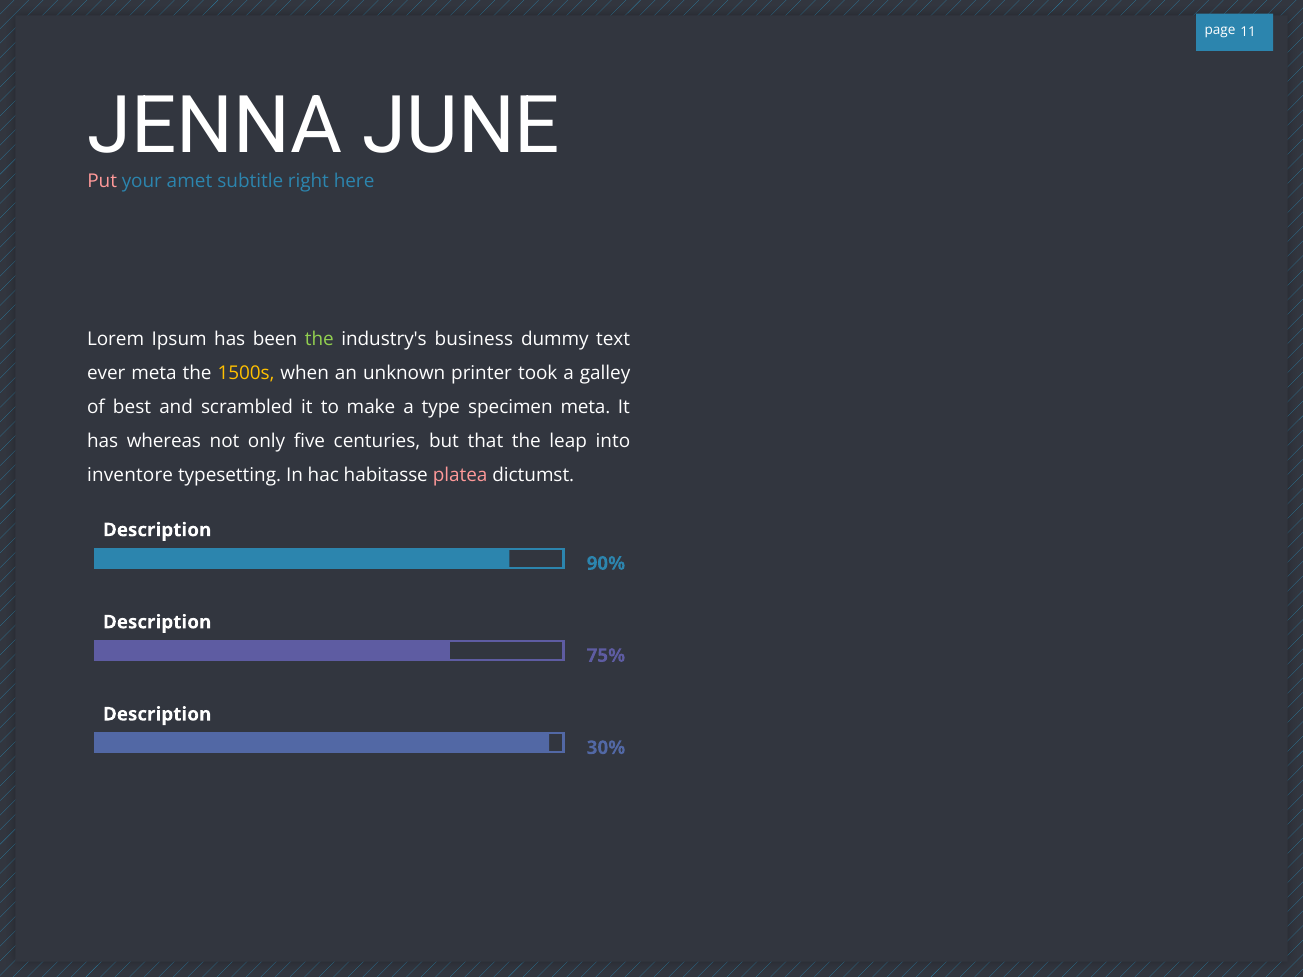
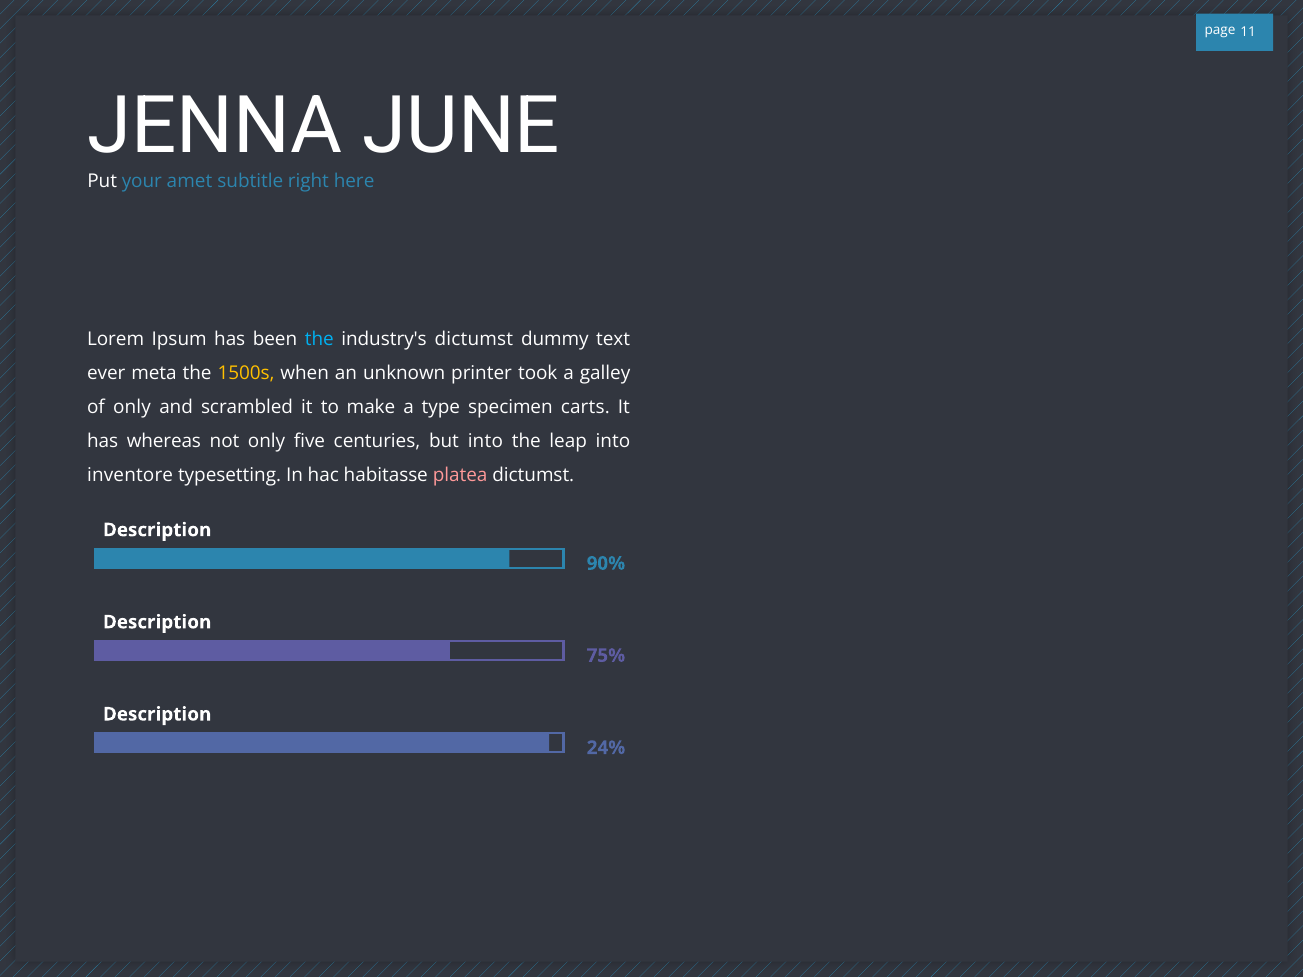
Put colour: pink -> white
the at (319, 339) colour: light green -> light blue
industry's business: business -> dictumst
of best: best -> only
specimen meta: meta -> carts
but that: that -> into
30%: 30% -> 24%
